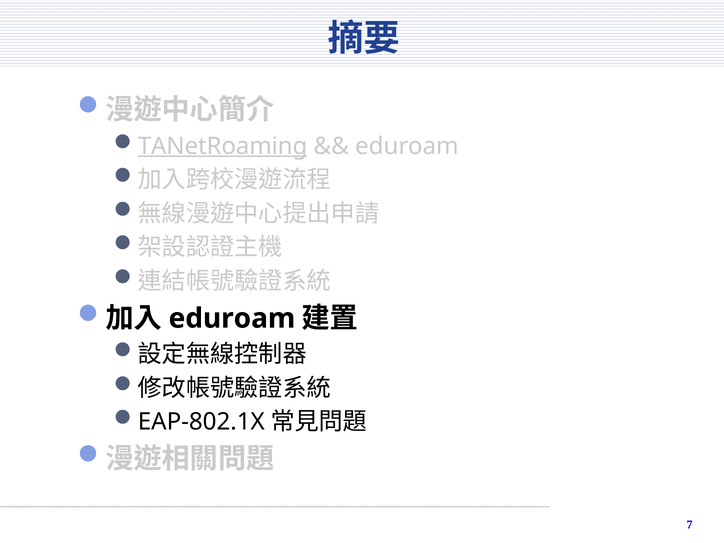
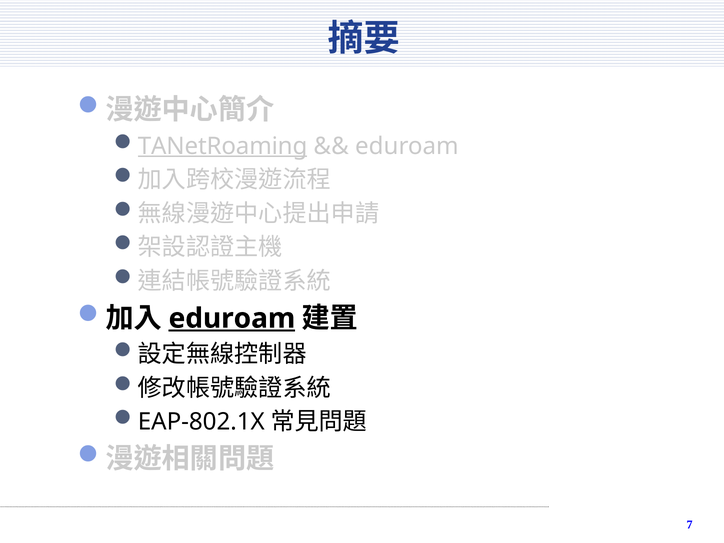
eduroam at (232, 318) underline: none -> present
